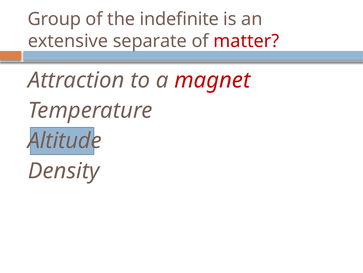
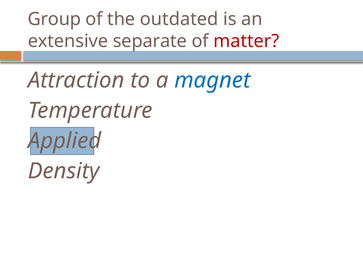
indefinite: indefinite -> outdated
magnet colour: red -> blue
Altitude: Altitude -> Applied
